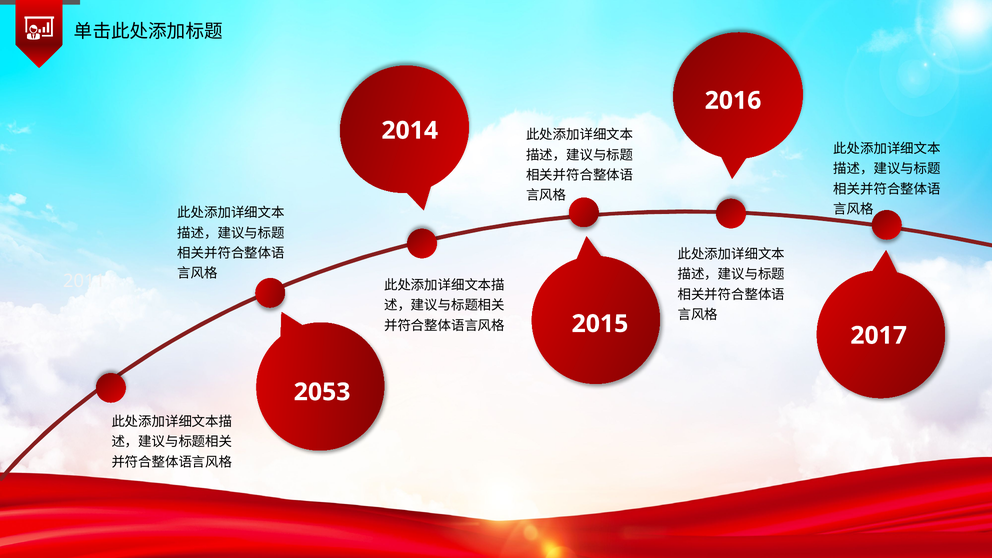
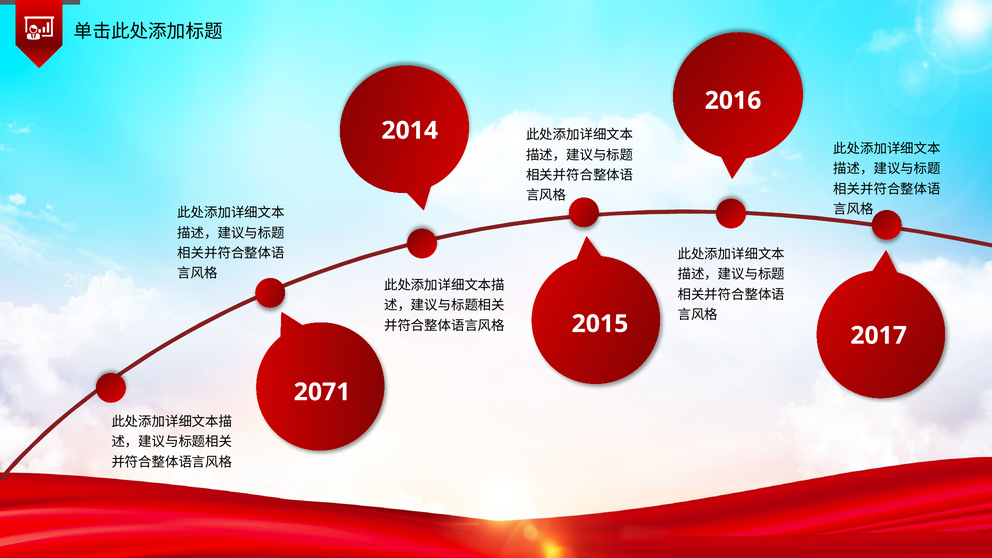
2053: 2053 -> 2071
